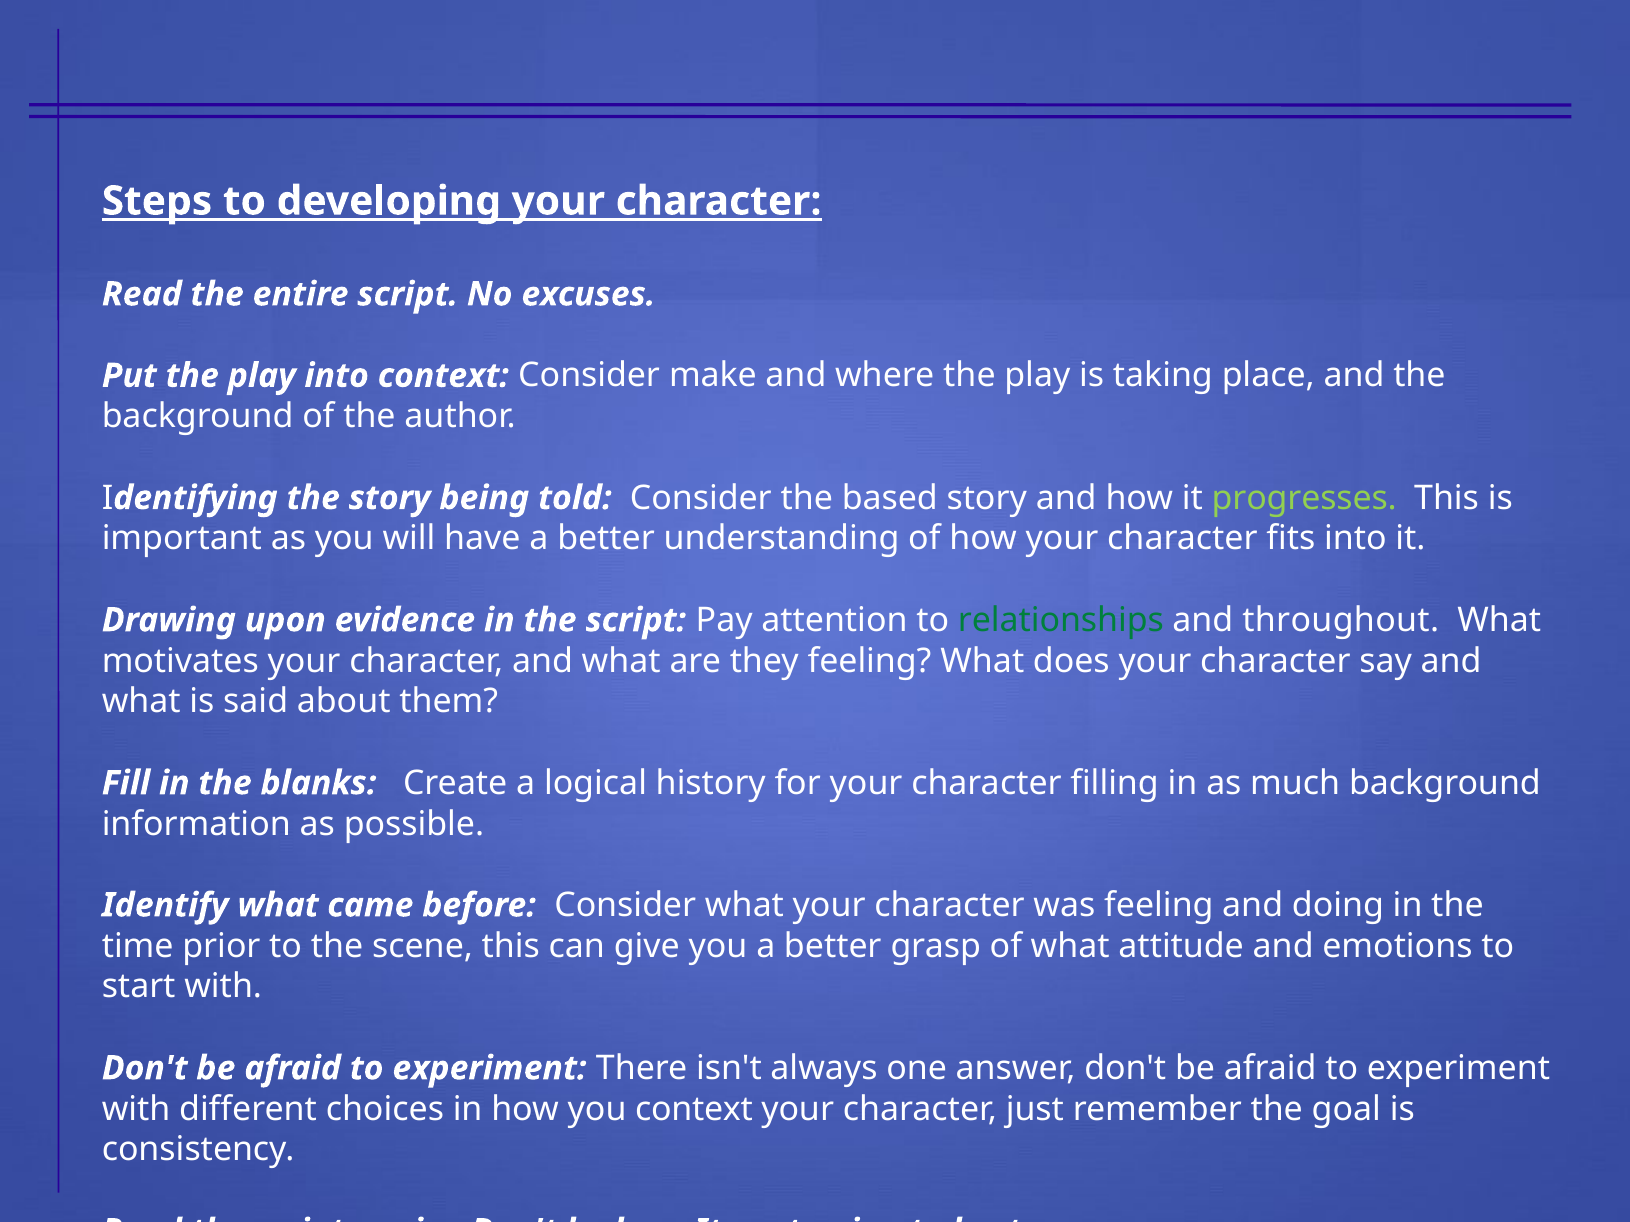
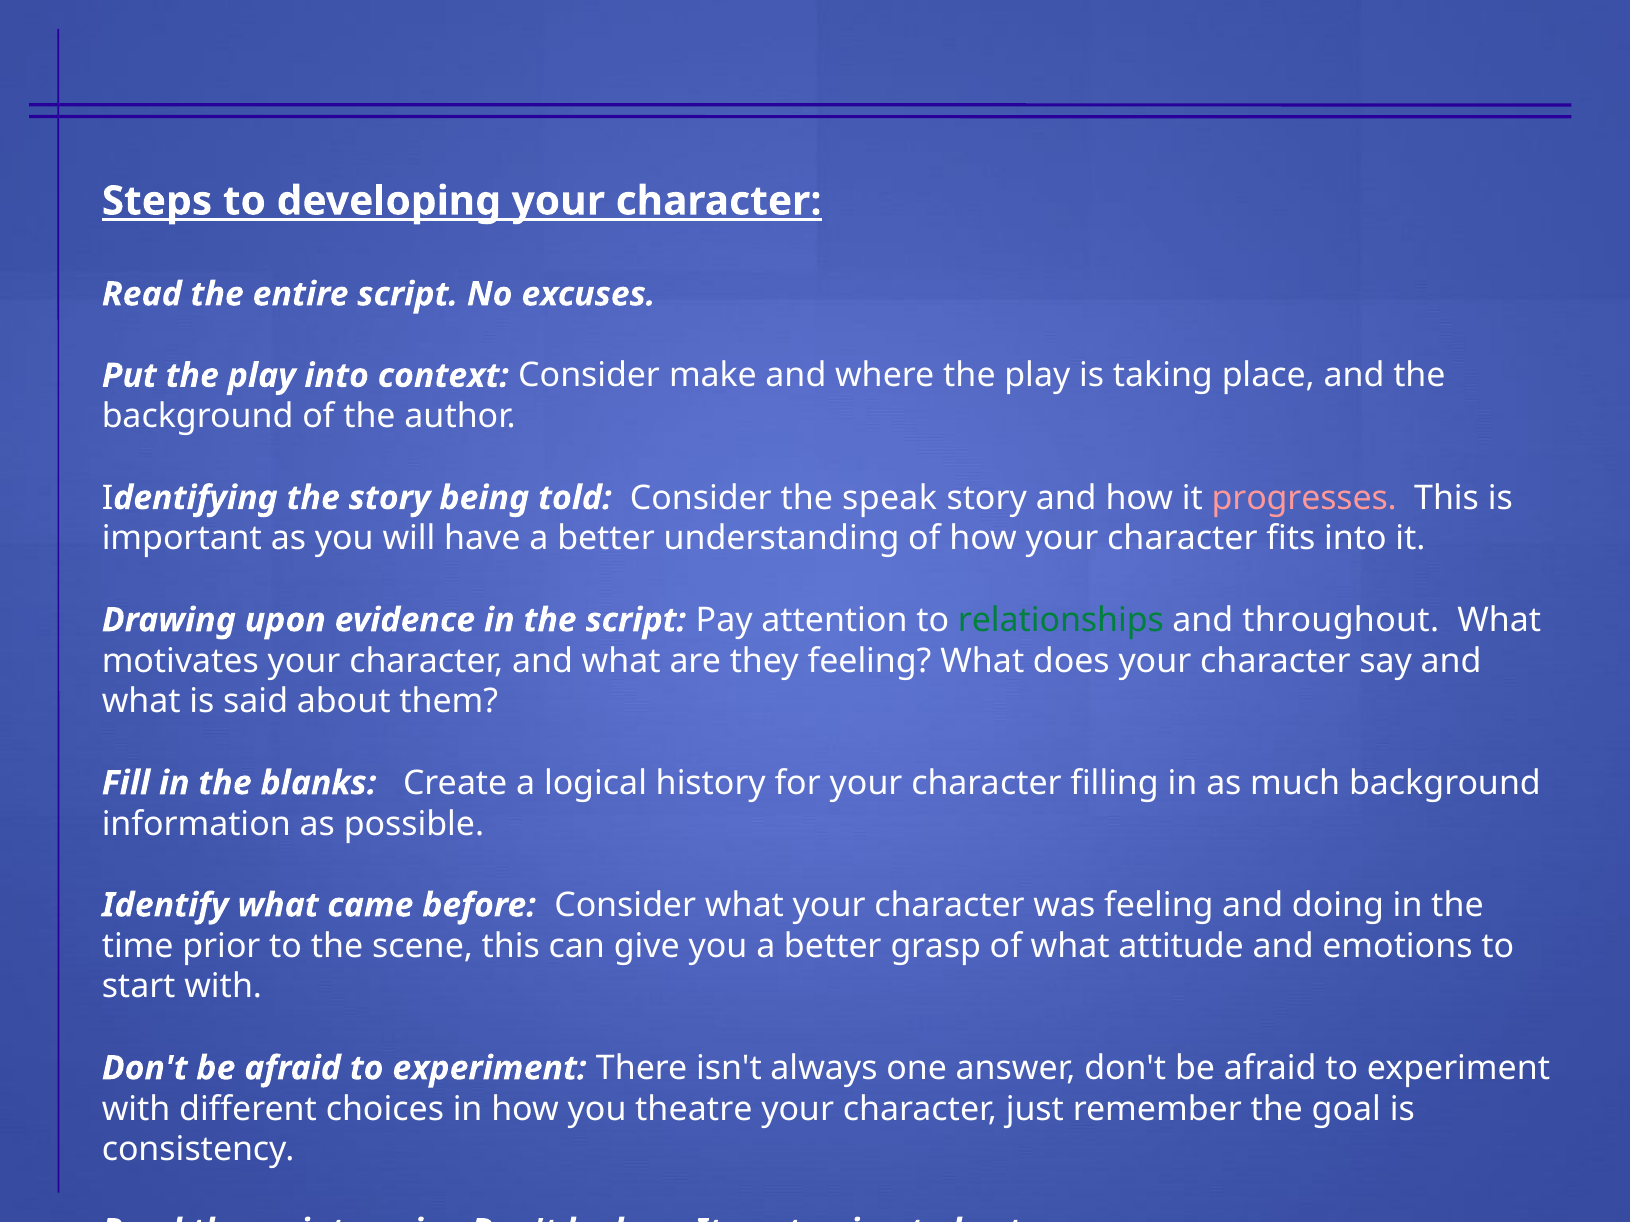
based: based -> speak
progresses colour: light green -> pink
you context: context -> theatre
